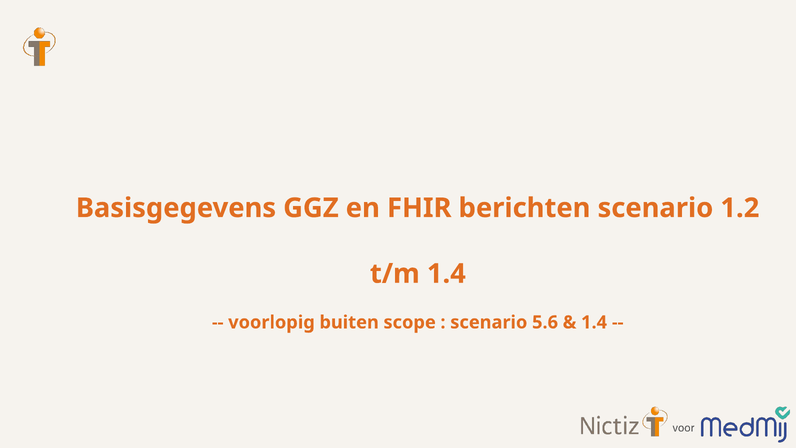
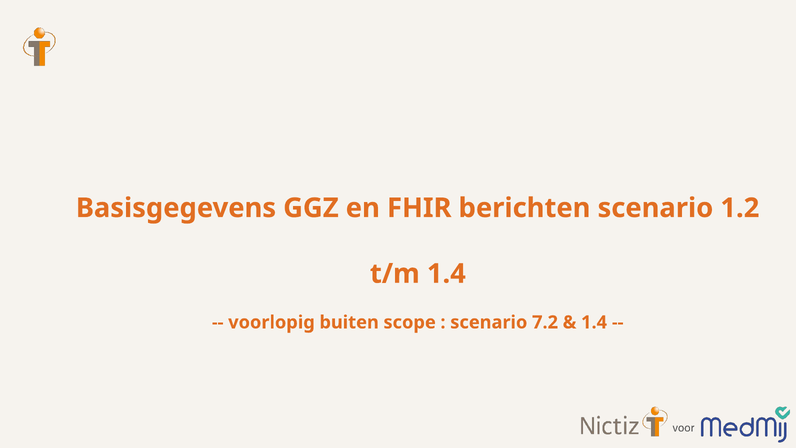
5.6: 5.6 -> 7.2
